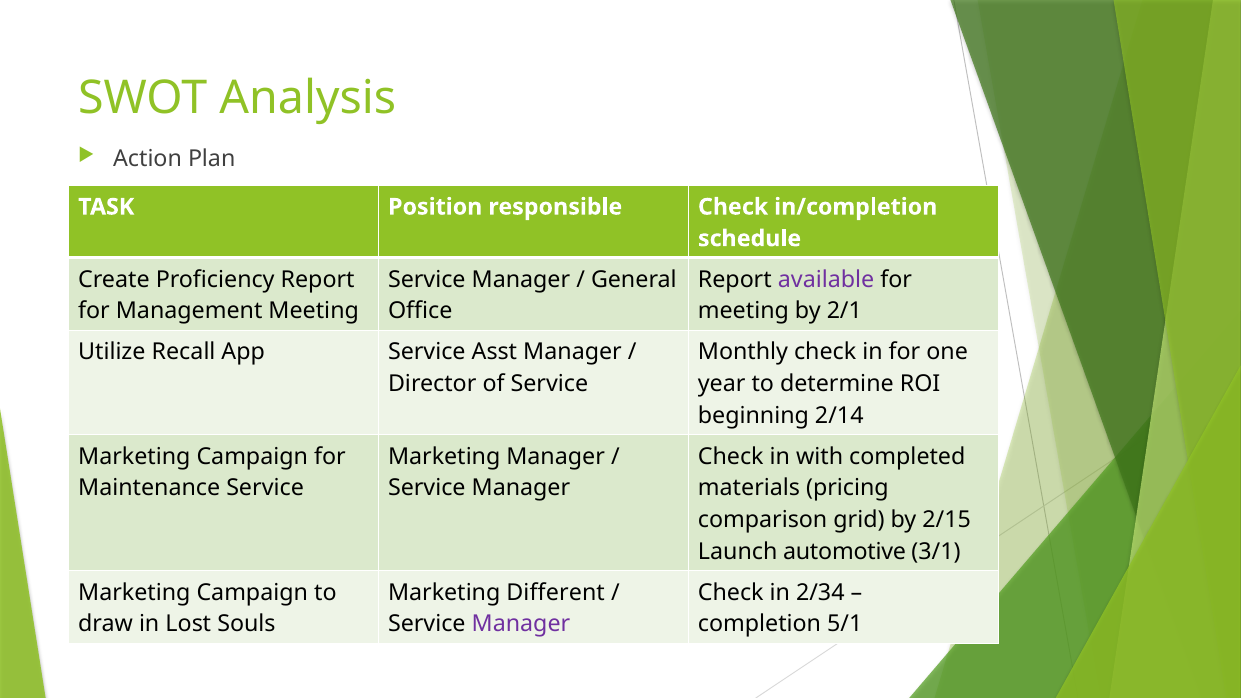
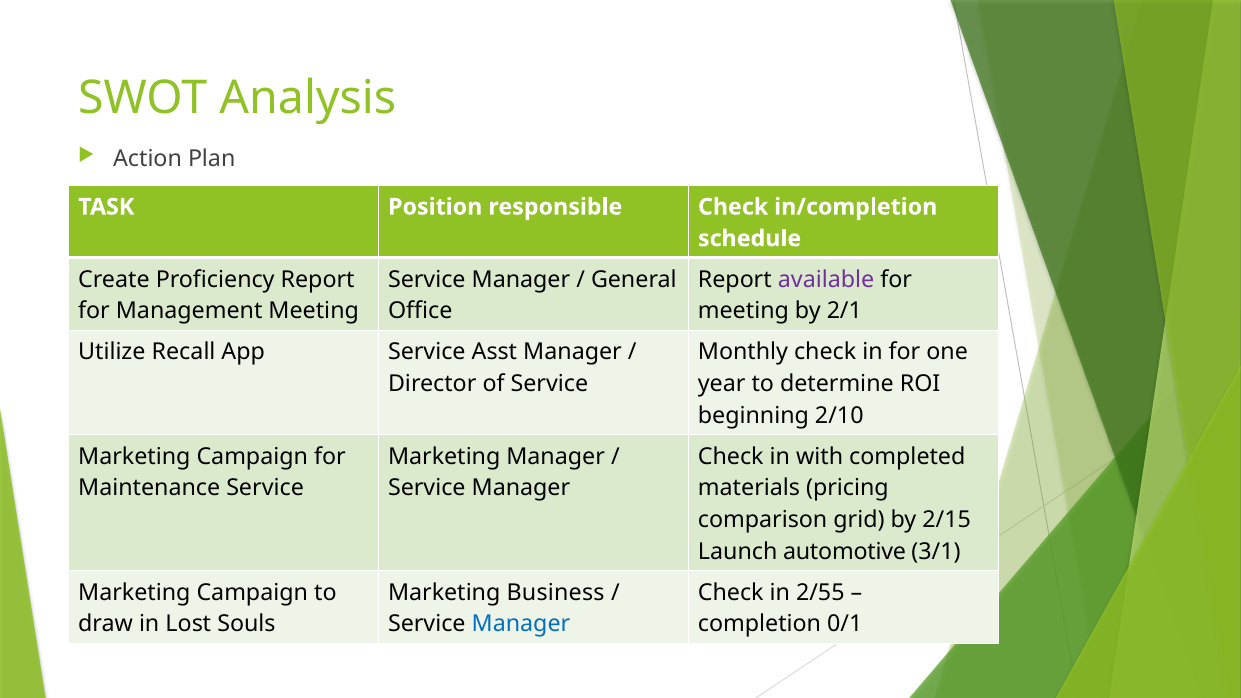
2/14: 2/14 -> 2/10
Different: Different -> Business
2/34: 2/34 -> 2/55
Manager at (521, 624) colour: purple -> blue
5/1: 5/1 -> 0/1
